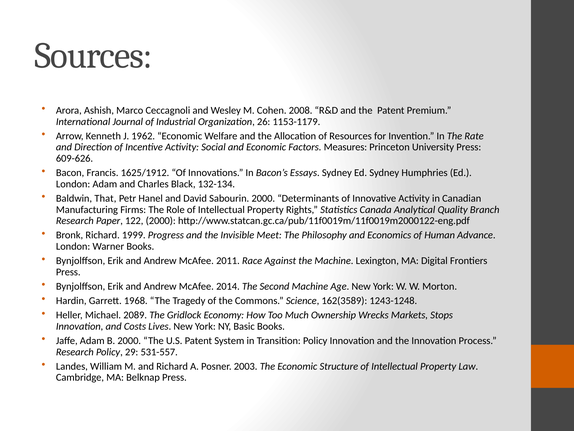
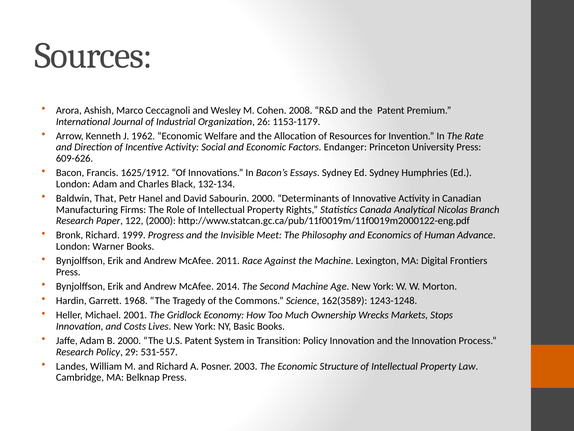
Measures: Measures -> Endanger
Quality: Quality -> Nicolas
2089: 2089 -> 2001
